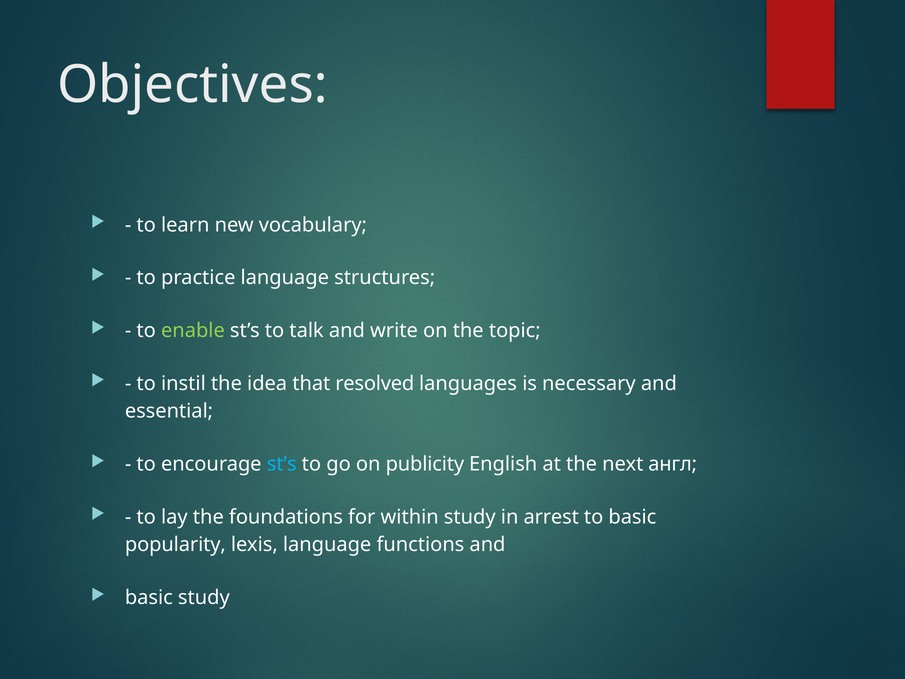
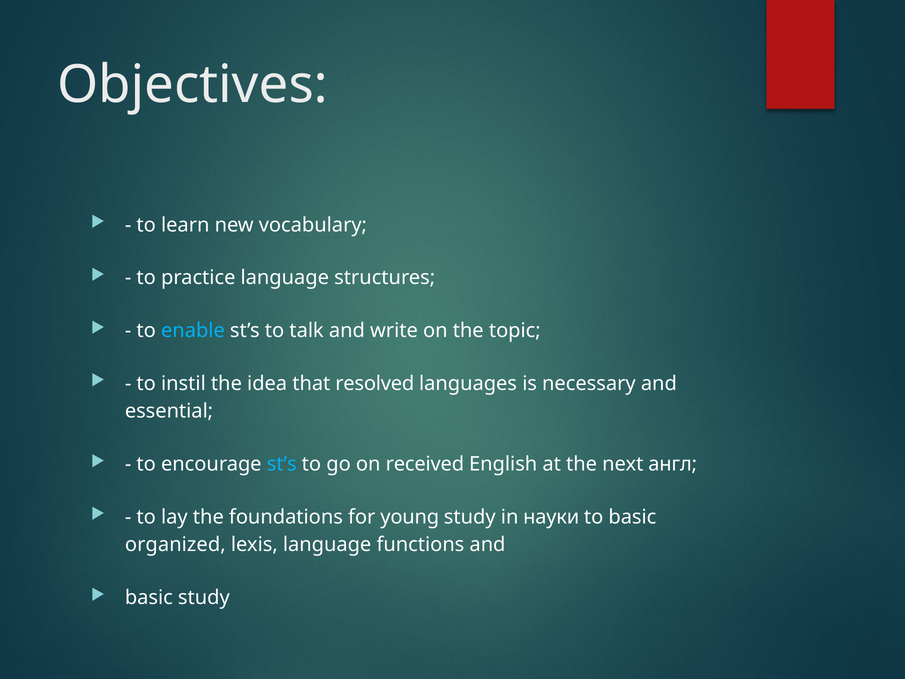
enable colour: light green -> light blue
publicity: publicity -> received
within: within -> young
arrest: arrest -> науки
popularity: popularity -> organized
